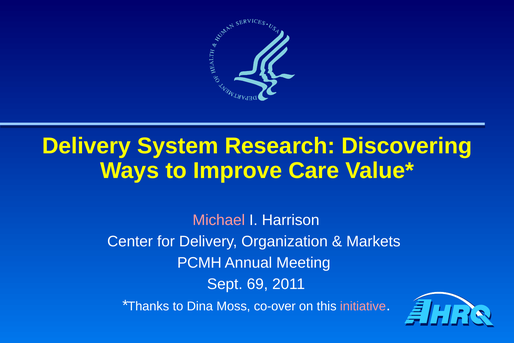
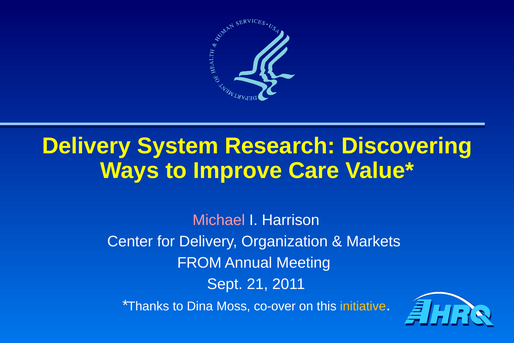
PCMH: PCMH -> FROM
69: 69 -> 21
initiative colour: pink -> yellow
